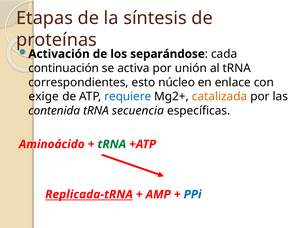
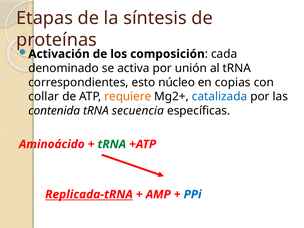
separándose: separándose -> composición
continuación: continuación -> denominado
enlace: enlace -> copias
exige: exige -> collar
requiere colour: blue -> orange
catalizada colour: orange -> blue
